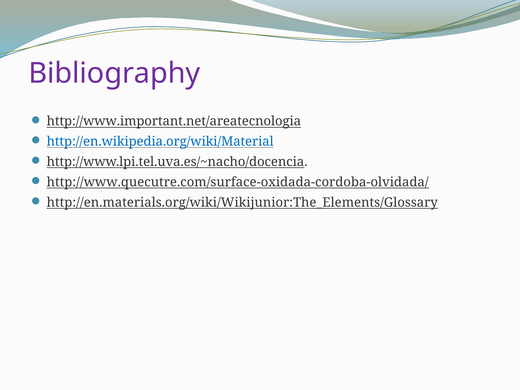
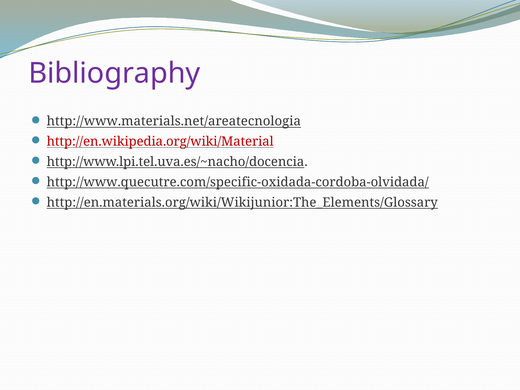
http://www.important.net/areatecnologia: http://www.important.net/areatecnologia -> http://www.materials.net/areatecnologia
http://en.wikipedia.org/wiki/Material colour: blue -> red
http://www.quecutre.com/surface-oxidada-cordoba-olvidada/: http://www.quecutre.com/surface-oxidada-cordoba-olvidada/ -> http://www.quecutre.com/specific-oxidada-cordoba-olvidada/
